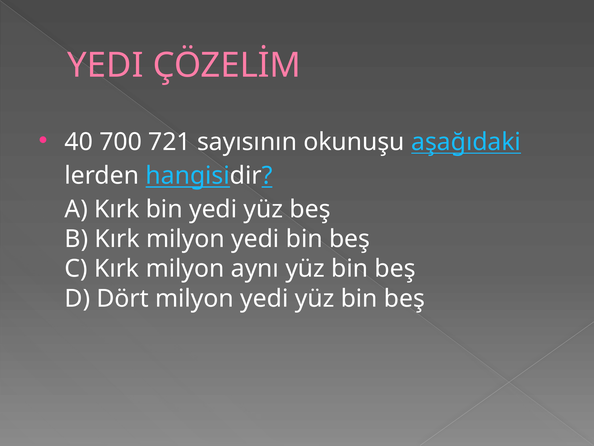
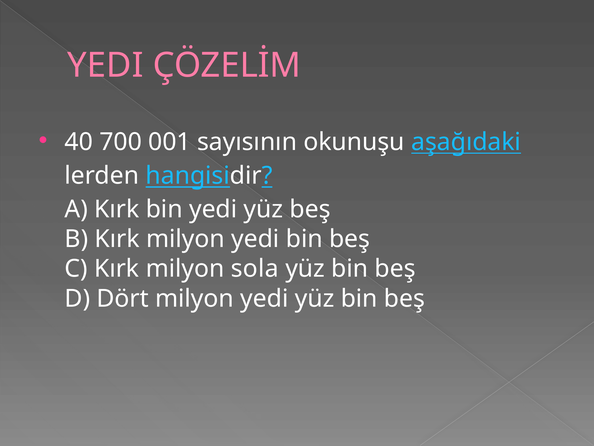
721: 721 -> 001
aynı: aynı -> sola
